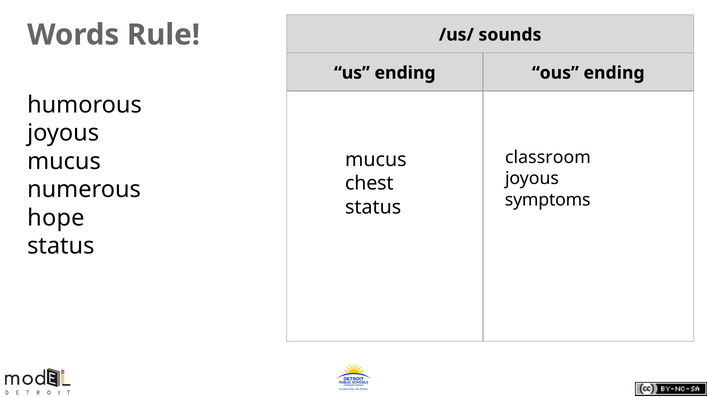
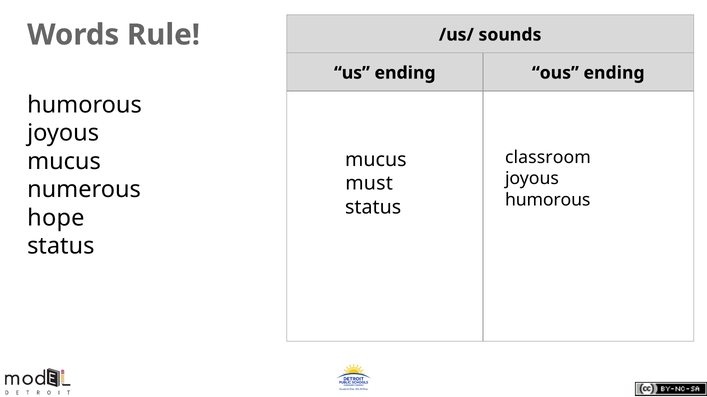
chest: chest -> must
symptoms at (548, 200): symptoms -> humorous
